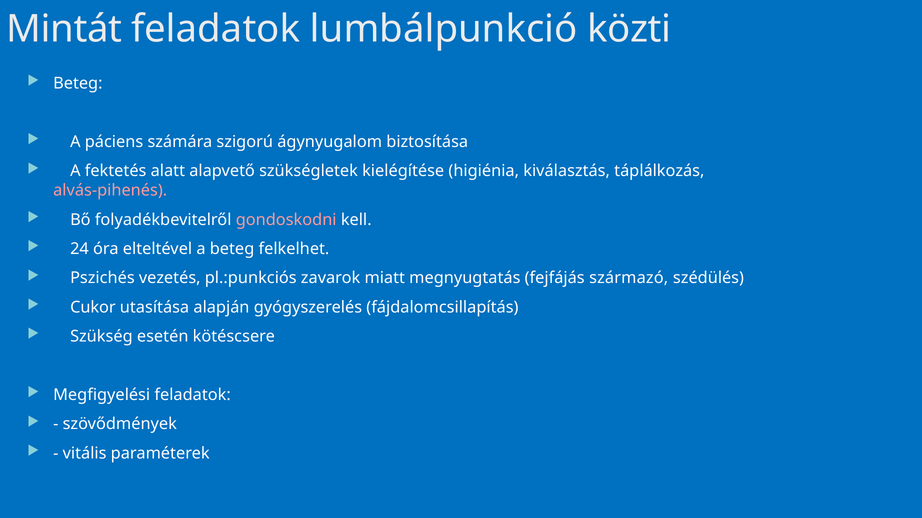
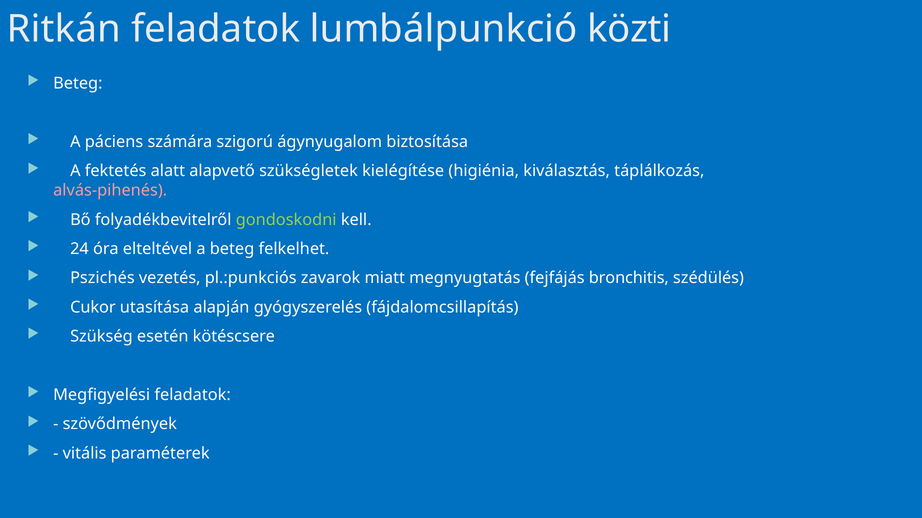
Mintát: Mintát -> Ritkán
gondoskodni colour: pink -> light green
származó: származó -> bronchitis
